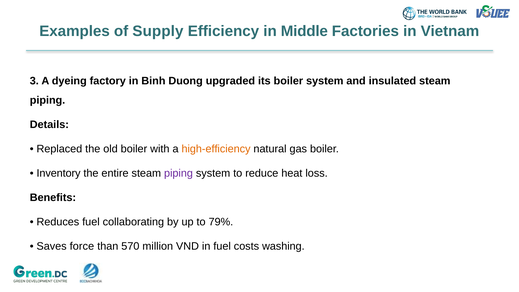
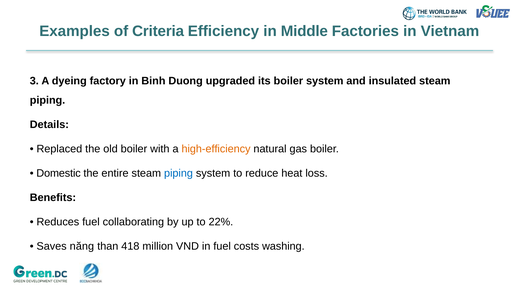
Supply: Supply -> Criteria
Inventory: Inventory -> Domestic
piping at (179, 173) colour: purple -> blue
79%: 79% -> 22%
force: force -> năng
570: 570 -> 418
